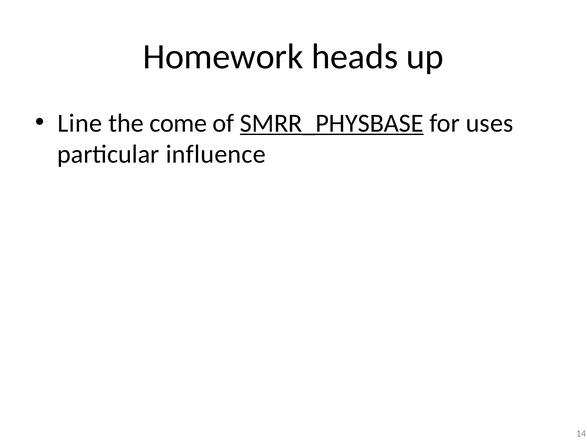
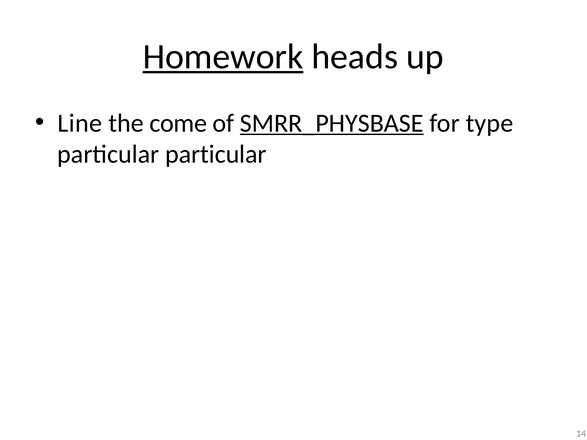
Homework underline: none -> present
uses: uses -> type
particular influence: influence -> particular
